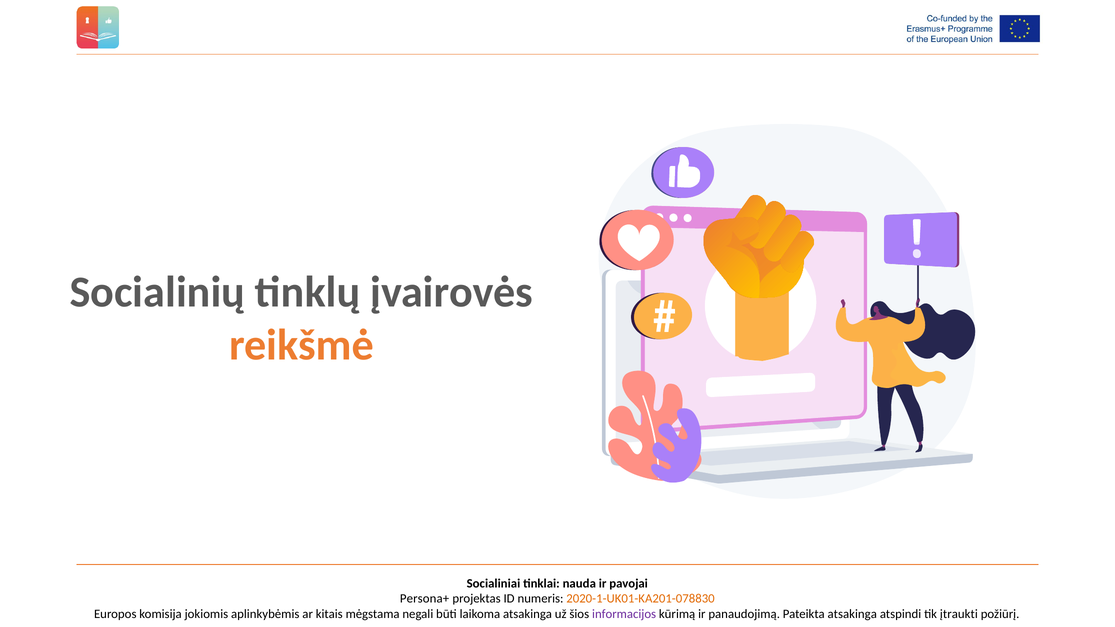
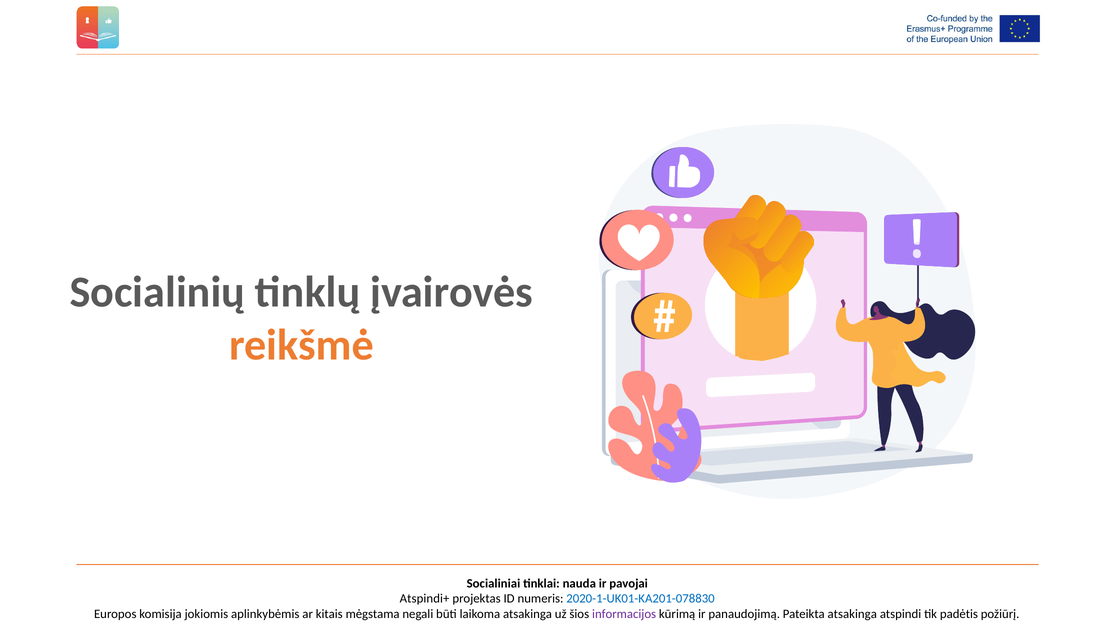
Persona+: Persona+ -> Atspindi+
2020-1-UK01-KA201-078830 colour: orange -> blue
įtraukti: įtraukti -> padėtis
